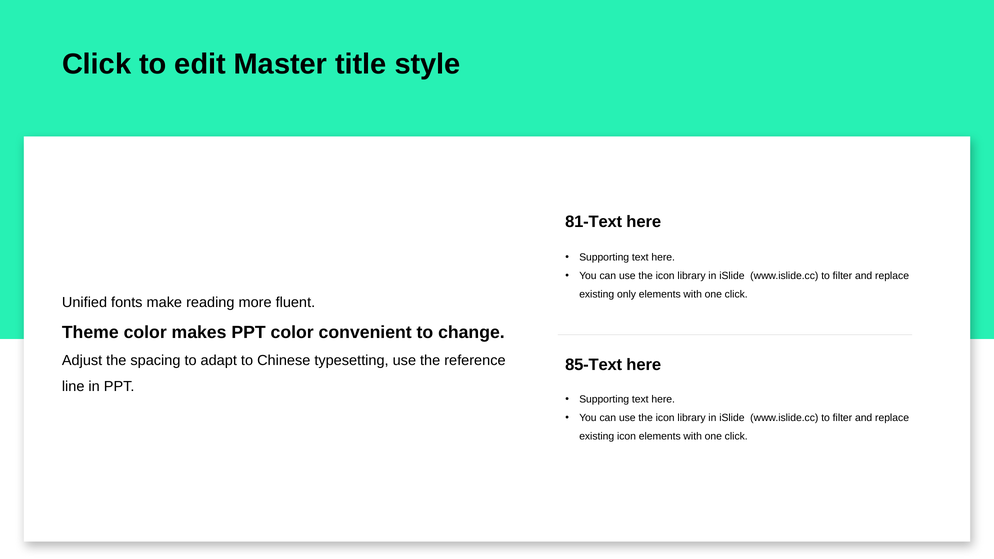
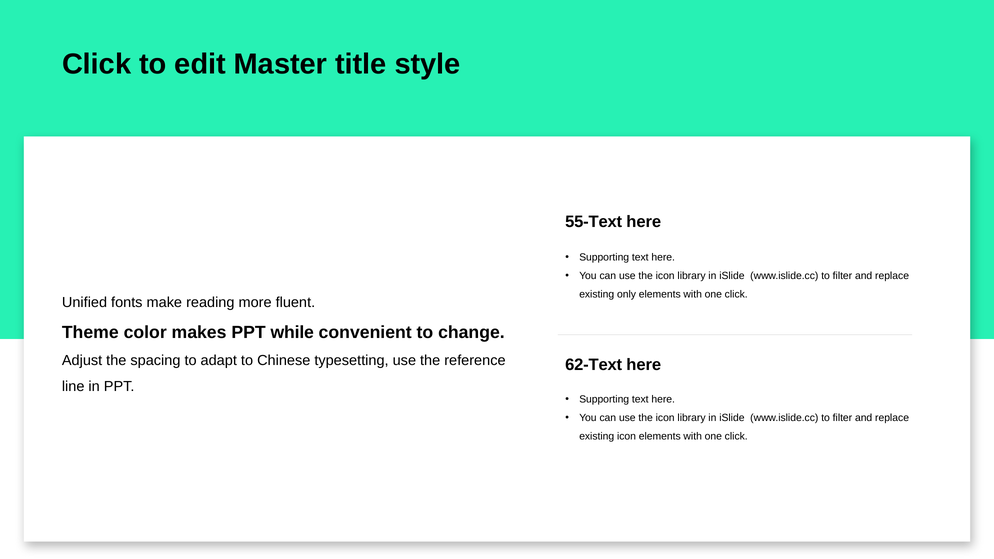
81-Text: 81-Text -> 55-Text
PPT color: color -> while
85-Text: 85-Text -> 62-Text
